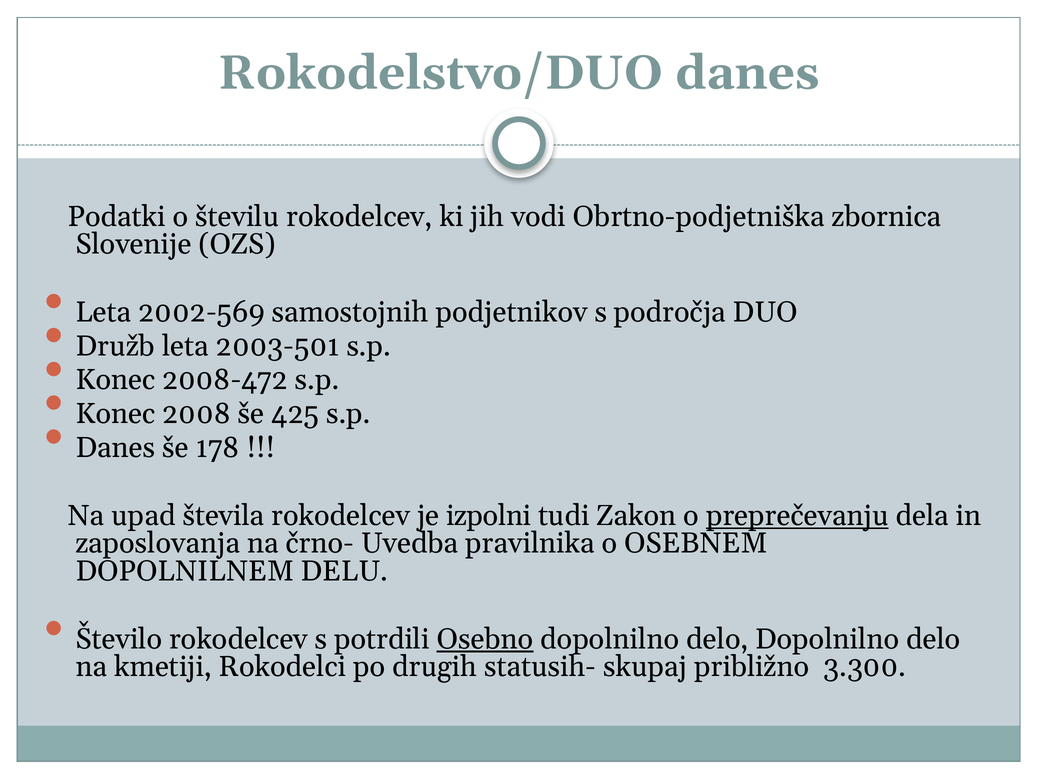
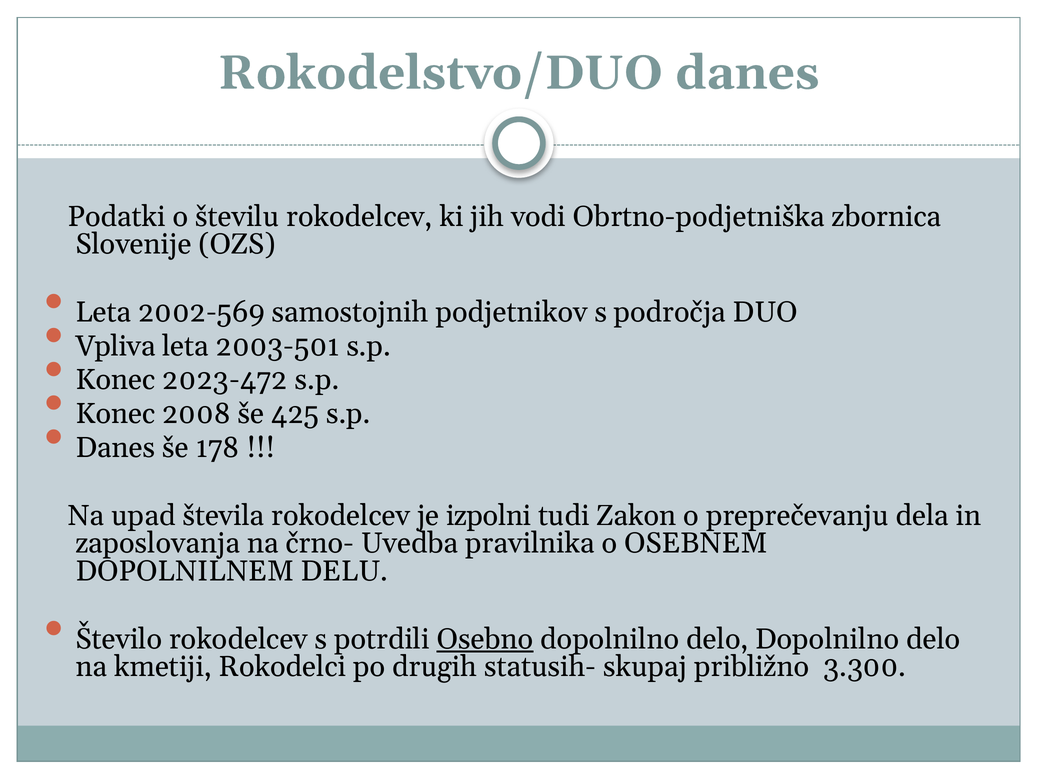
Družb: Družb -> Vpliva
2008-472: 2008-472 -> 2023-472
preprečevanju underline: present -> none
